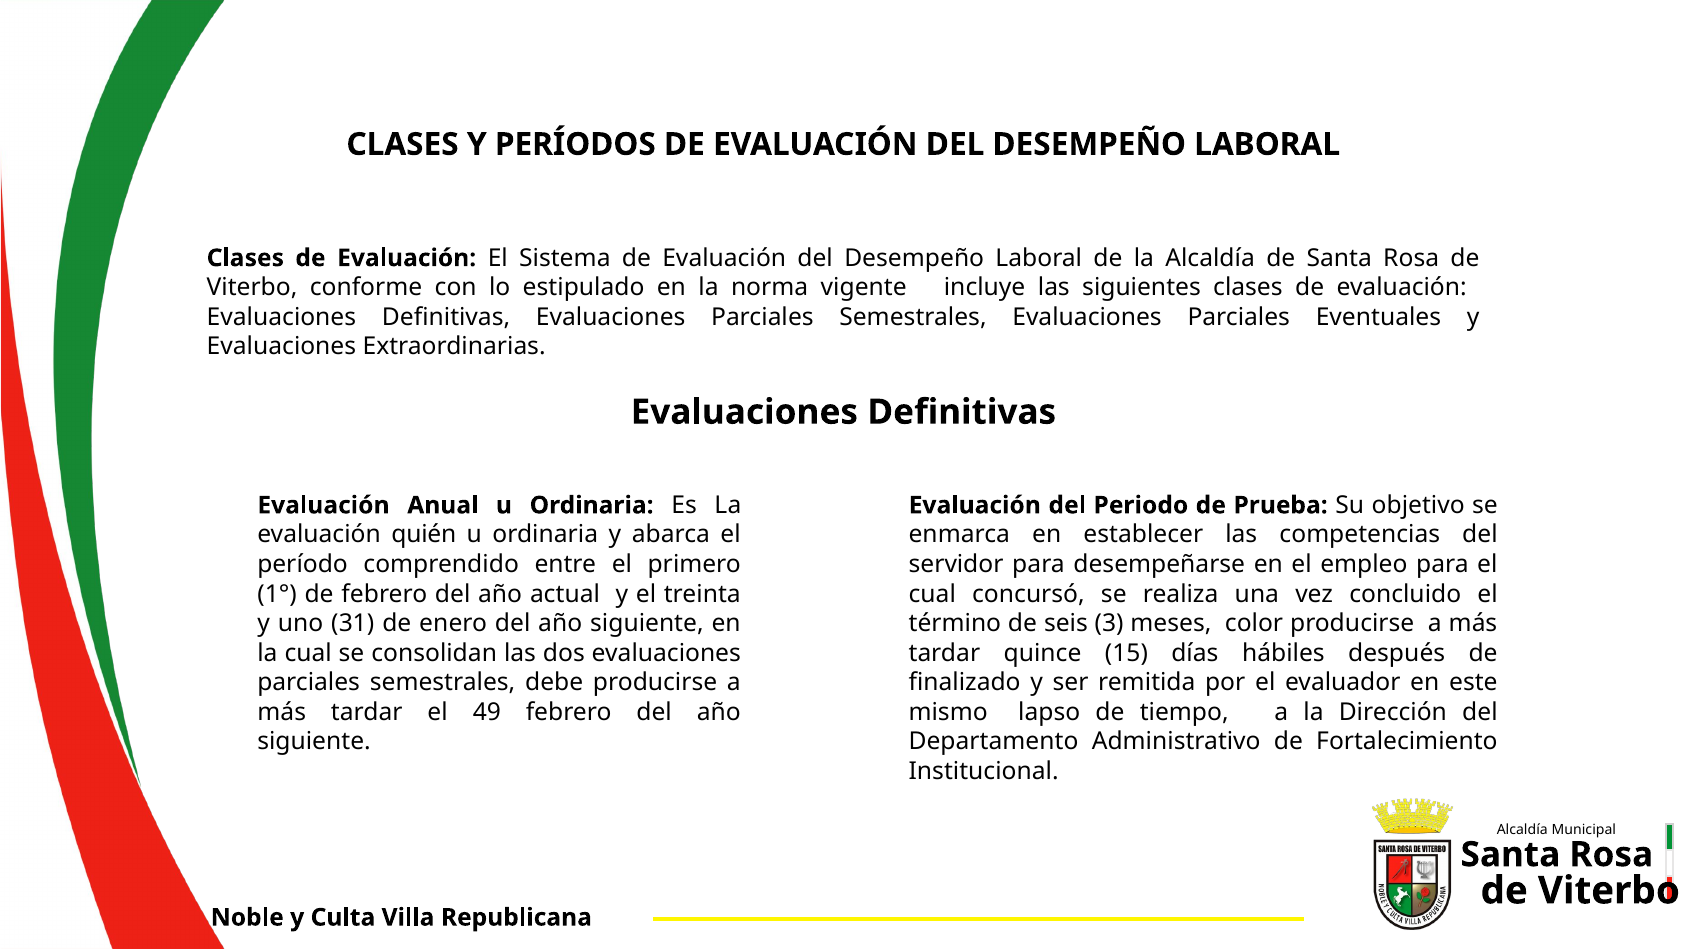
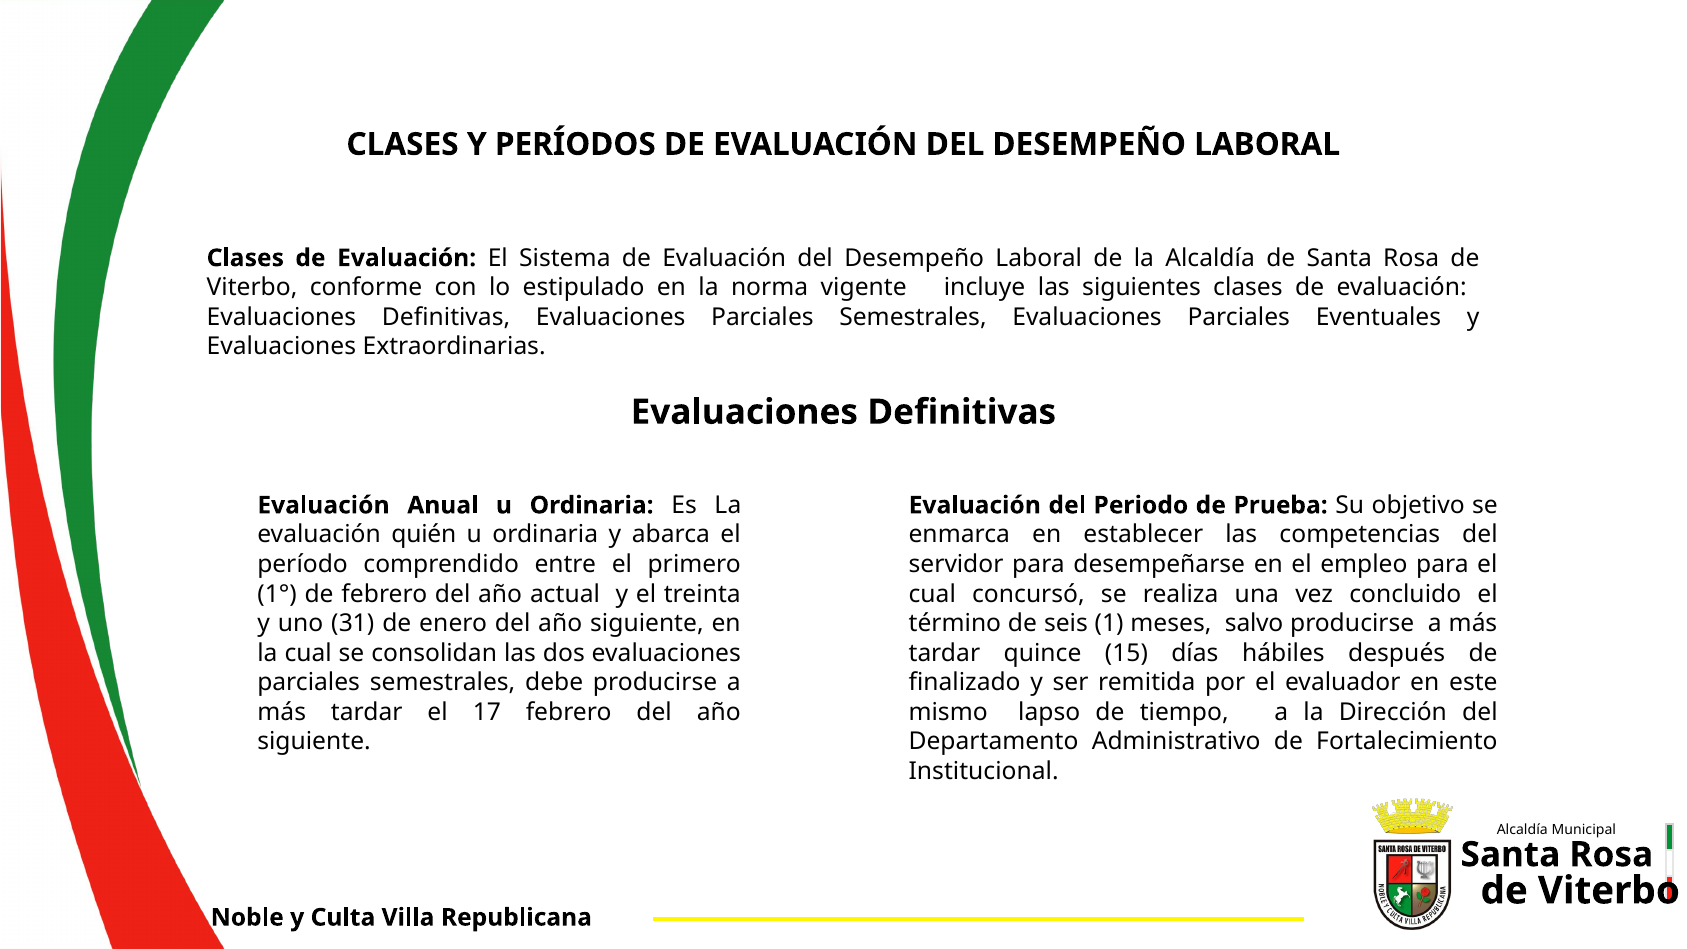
3: 3 -> 1
color: color -> salvo
49: 49 -> 17
